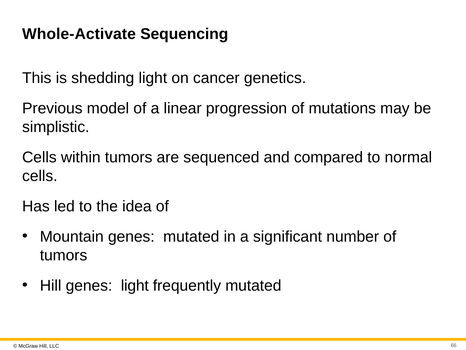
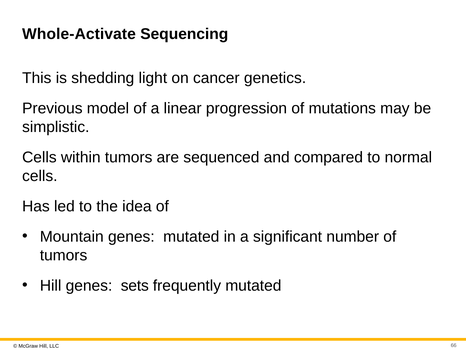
genes light: light -> sets
